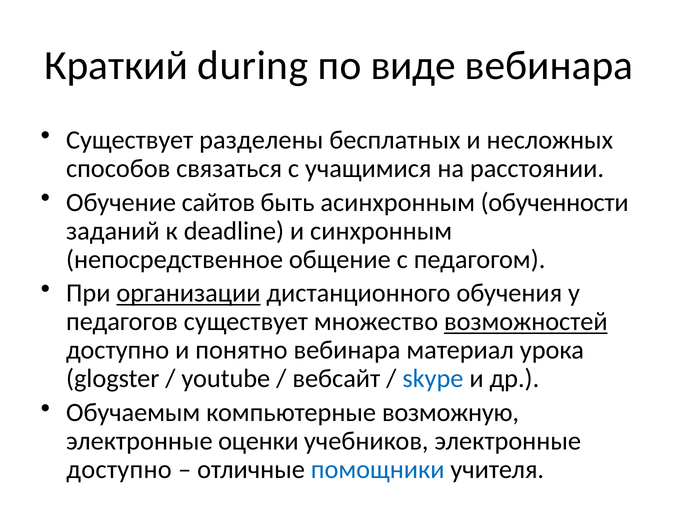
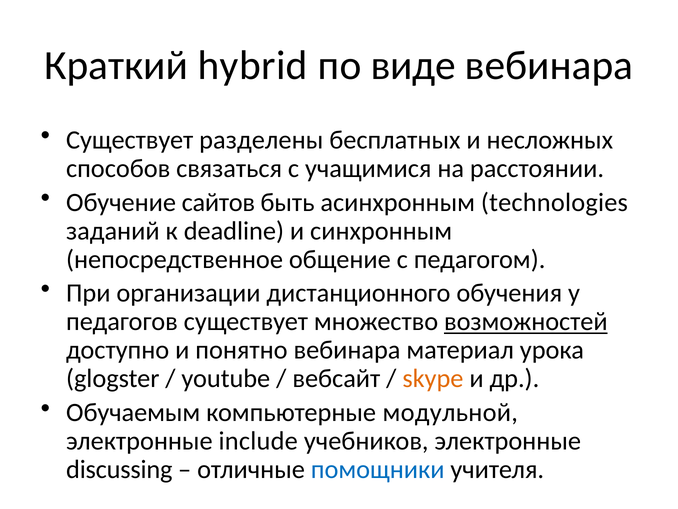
during: during -> hybrid
обученности: обученности -> technologies
организации underline: present -> none
skype colour: blue -> orange
возможную: возможную -> модульной
оценки: оценки -> include
доступно at (119, 469): доступно -> discussing
